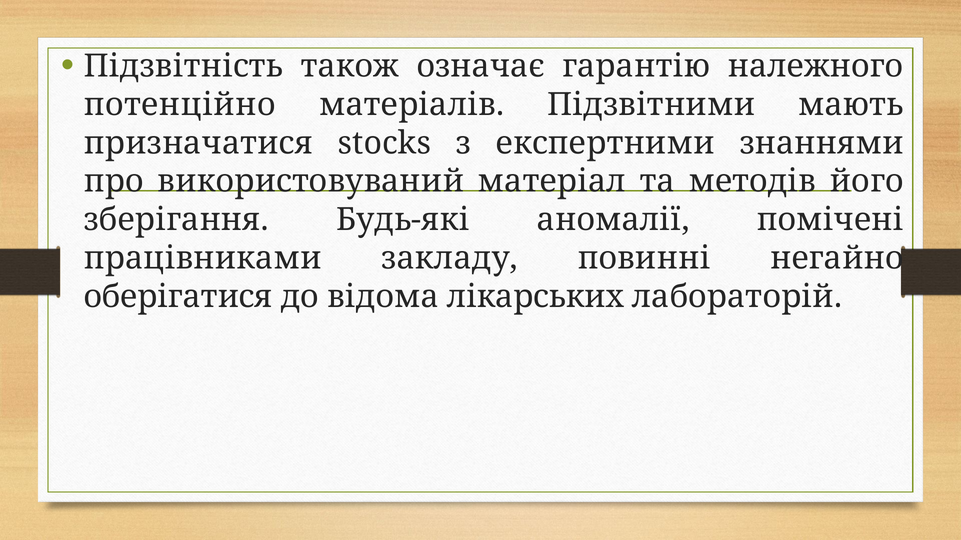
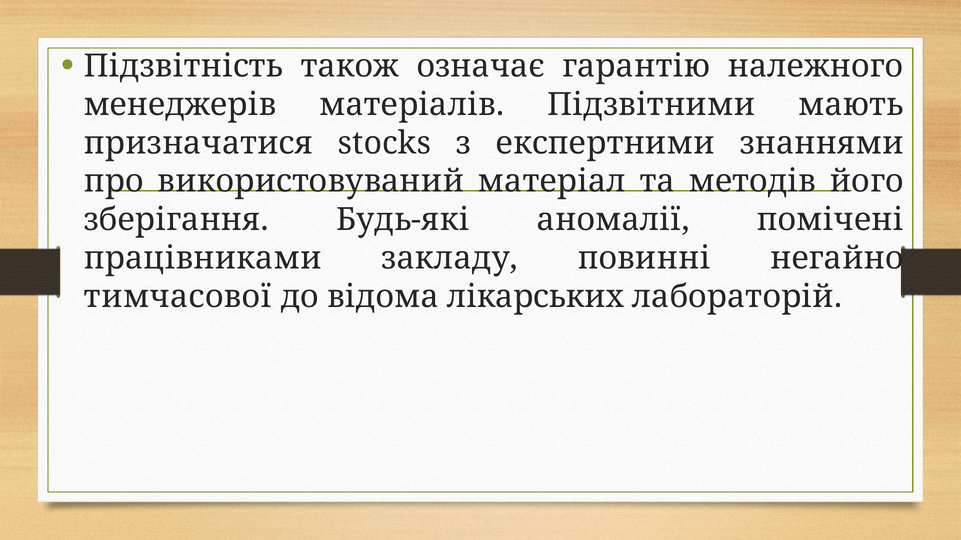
потенційно: потенційно -> менеджерів
оберігатися: оберігатися -> тимчасової
